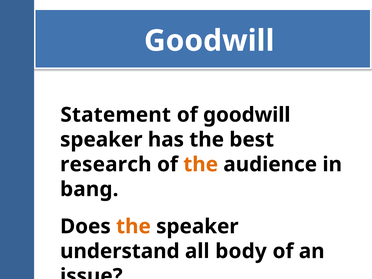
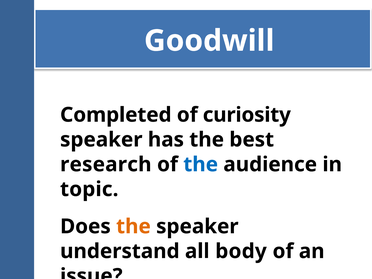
Statement: Statement -> Completed
of goodwill: goodwill -> curiosity
the at (201, 164) colour: orange -> blue
bang: bang -> topic
